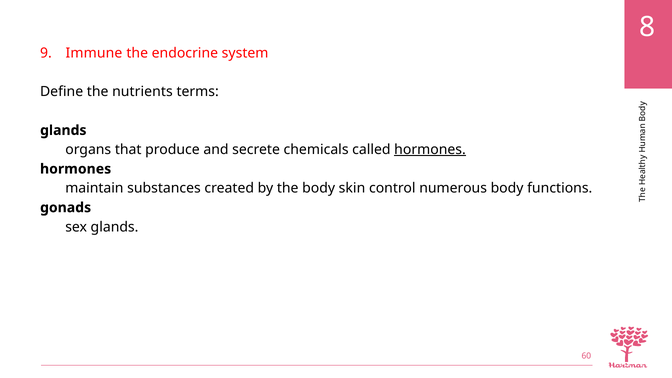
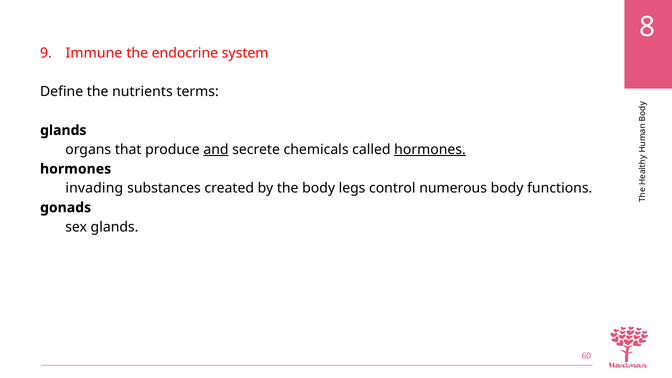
and underline: none -> present
maintain: maintain -> invading
skin: skin -> legs
